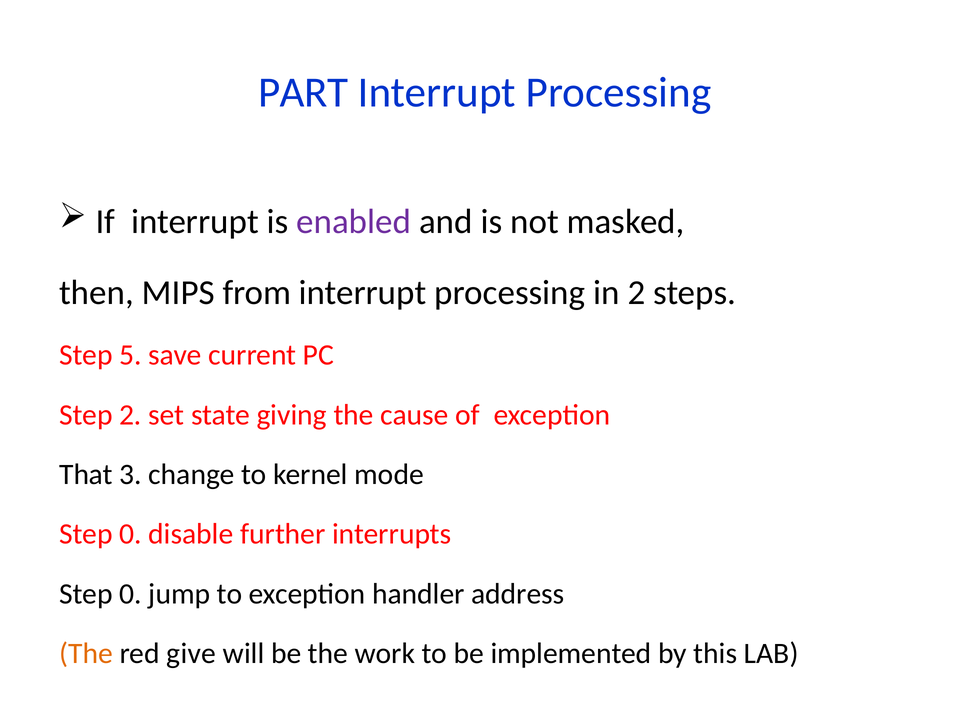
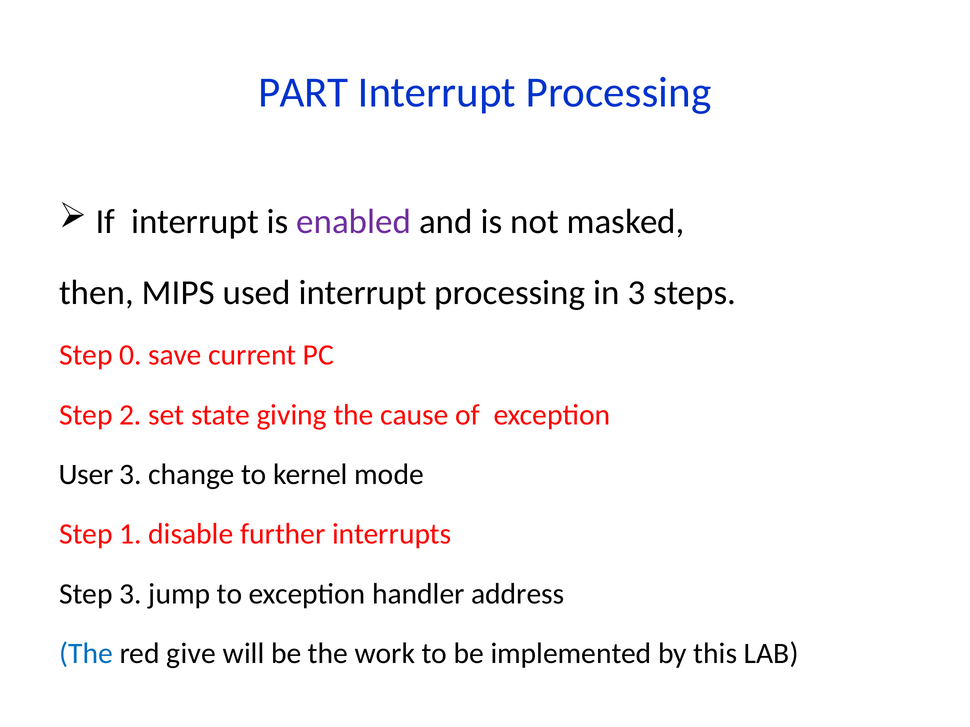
from: from -> used
in 2: 2 -> 3
5: 5 -> 0
That: That -> User
0 at (131, 535): 0 -> 1
0 at (131, 594): 0 -> 3
The at (86, 654) colour: orange -> blue
